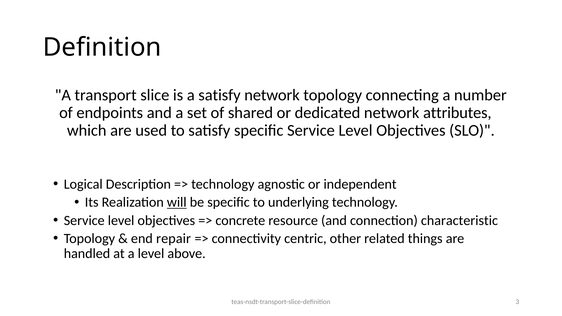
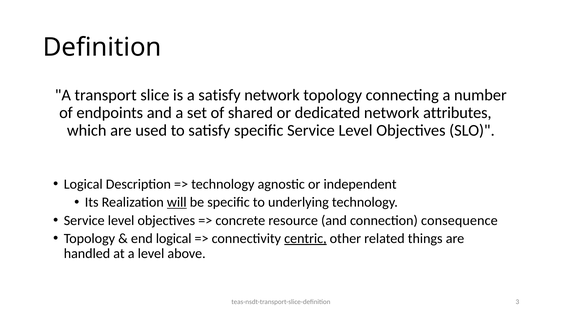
characteristic: characteristic -> consequence
end repair: repair -> logical
centric underline: none -> present
